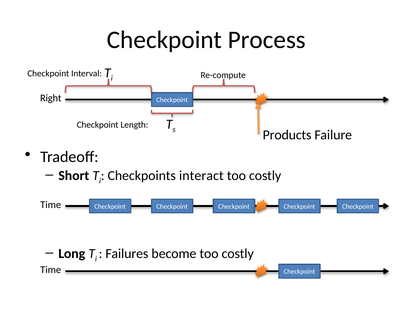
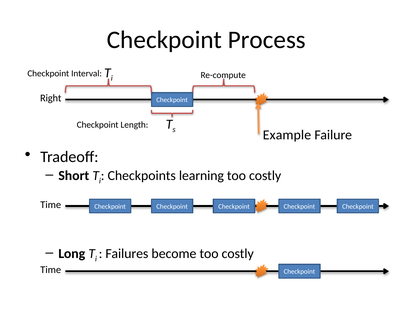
Products: Products -> Example
interact: interact -> learning
